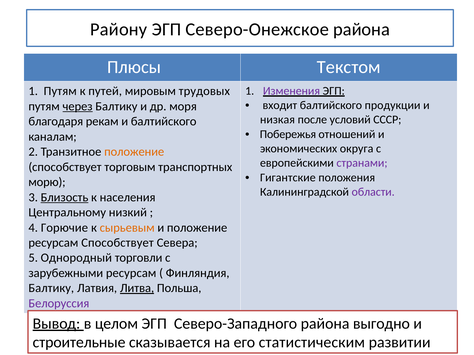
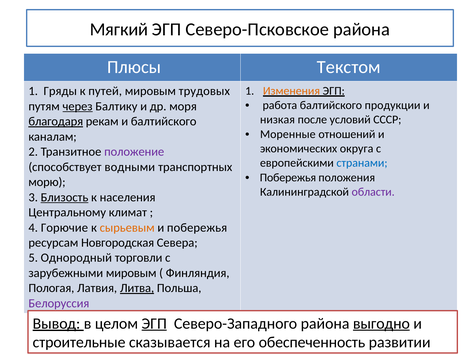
Району: Району -> Мягкий
Северо-Онежское: Северо-Онежское -> Северо-Псковское
Изменения colour: purple -> orange
1 Путям: Путям -> Гряды
входит: входит -> работа
благодаря underline: none -> present
Побережья: Побережья -> Моренные
положение at (134, 152) colour: orange -> purple
странами colour: purple -> blue
торговым: торговым -> водными
Гигантские at (288, 178): Гигантские -> Побережья
низкий: низкий -> климат
и положение: положение -> побережья
ресурсам Способствует: Способствует -> Новгородская
зарубежными ресурсам: ресурсам -> мировым
Балтику at (51, 289): Балтику -> Пологая
ЭГП at (154, 324) underline: none -> present
выгодно underline: none -> present
статистическим: статистическим -> обеспеченность
